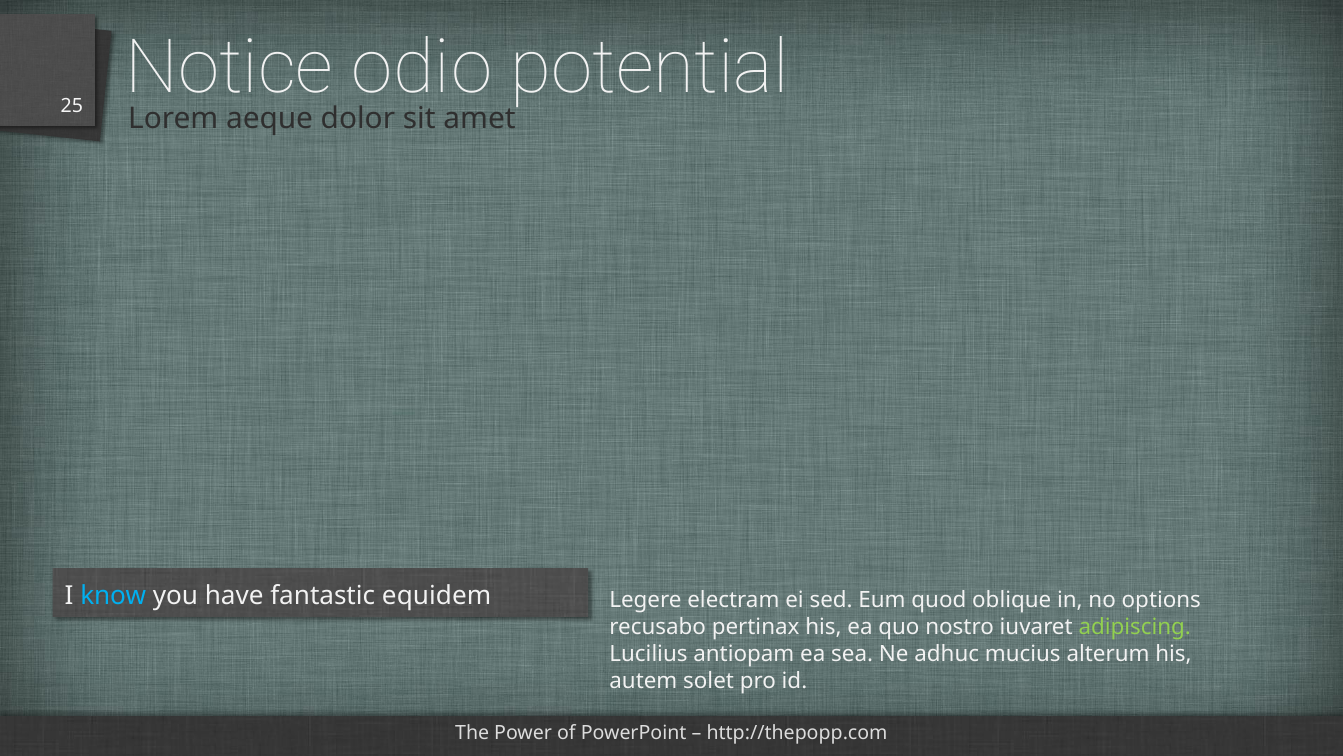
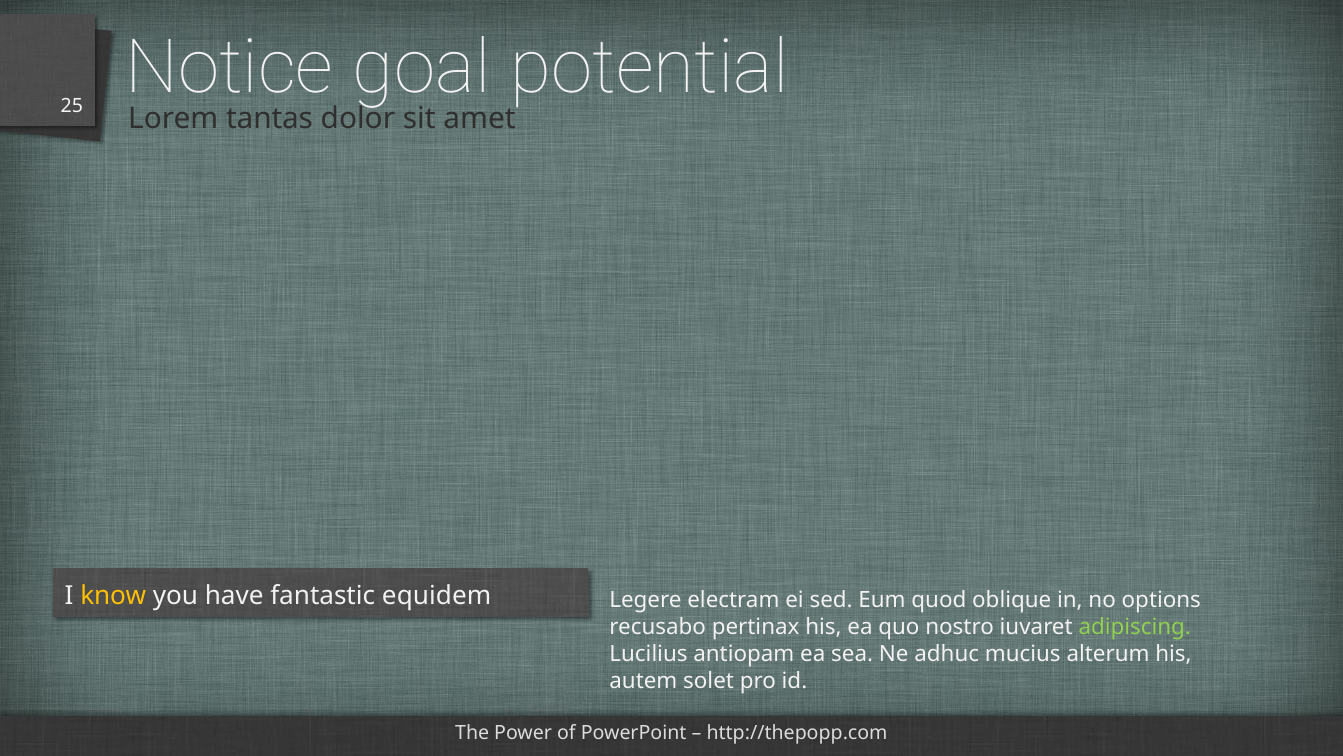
odio: odio -> goal
aeque: aeque -> tantas
know colour: light blue -> yellow
